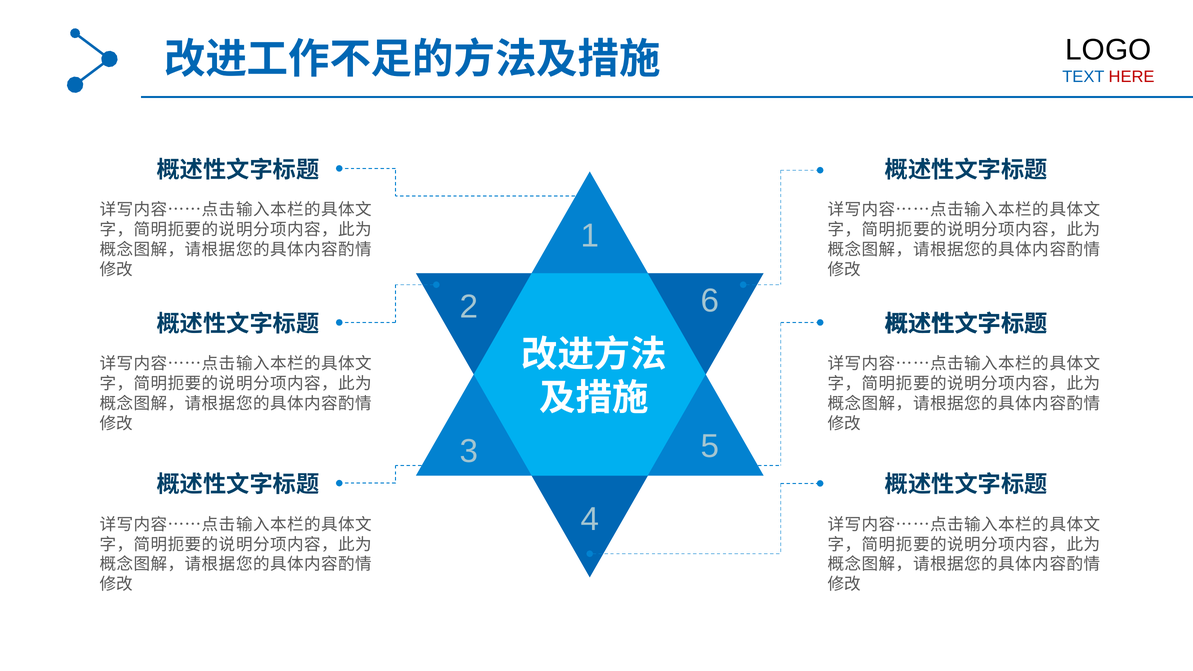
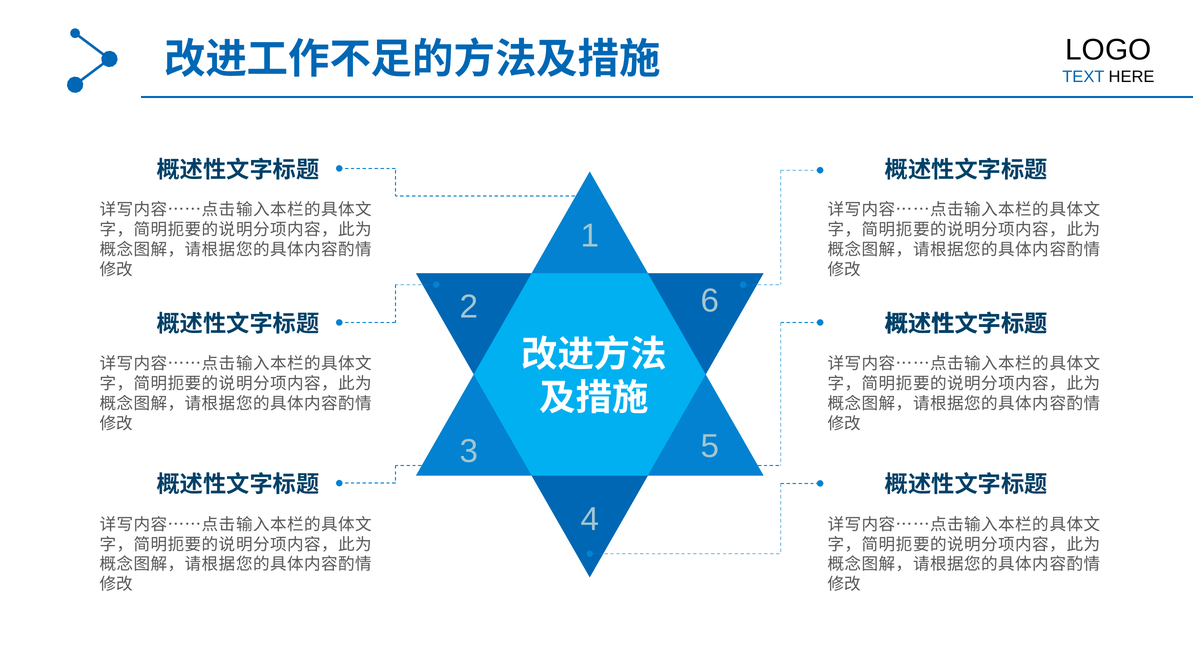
HERE colour: red -> black
